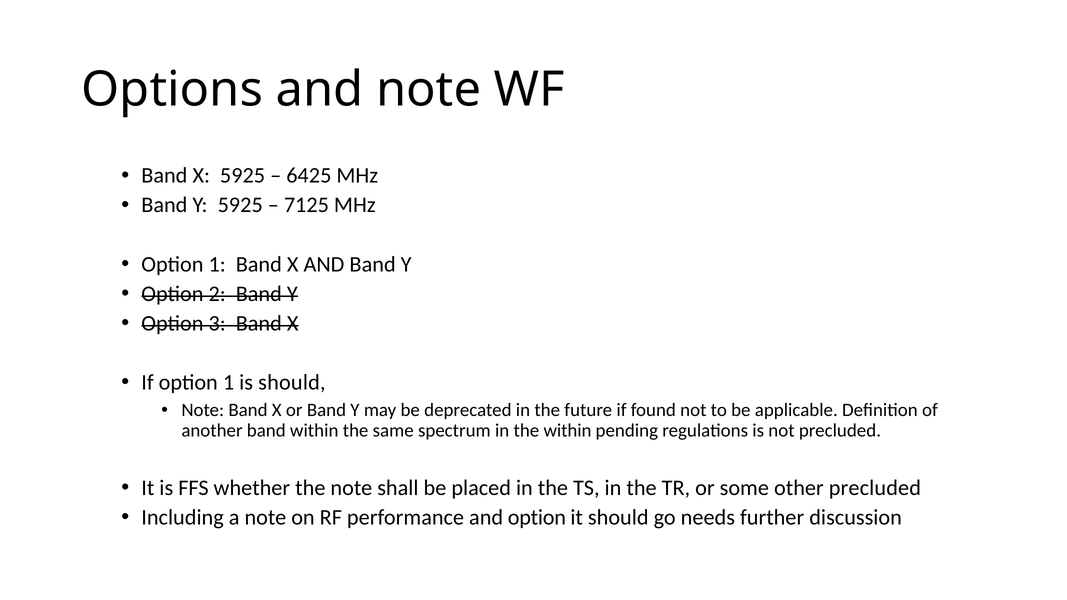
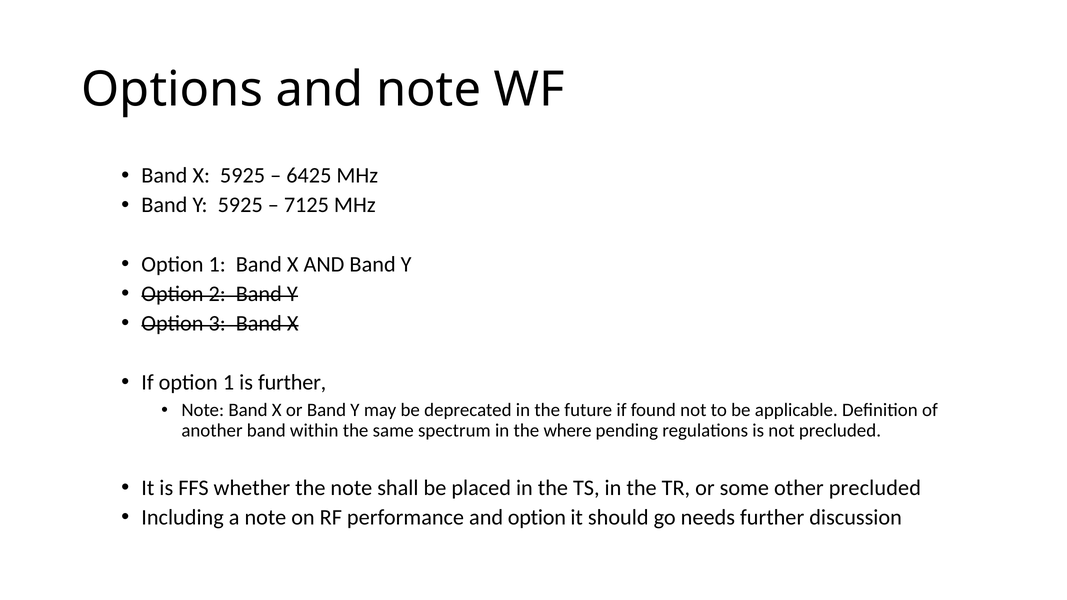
is should: should -> further
the within: within -> where
